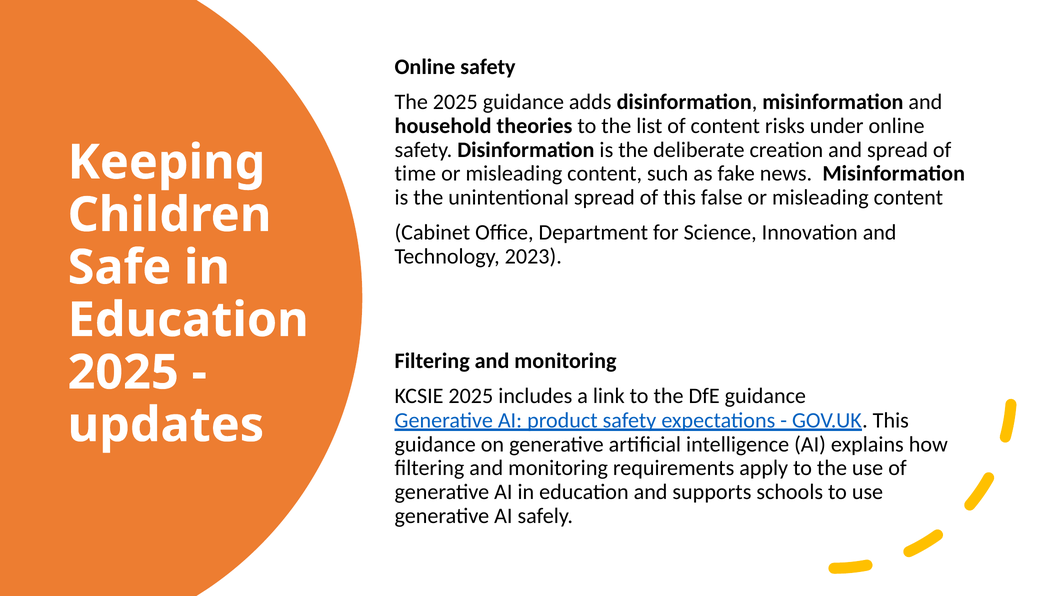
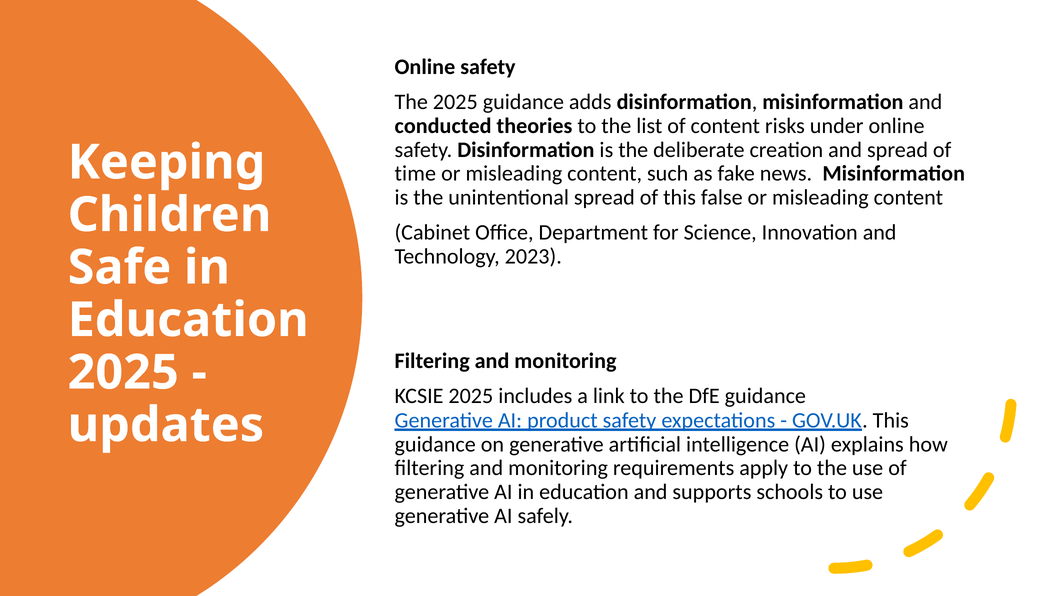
household: household -> conducted
